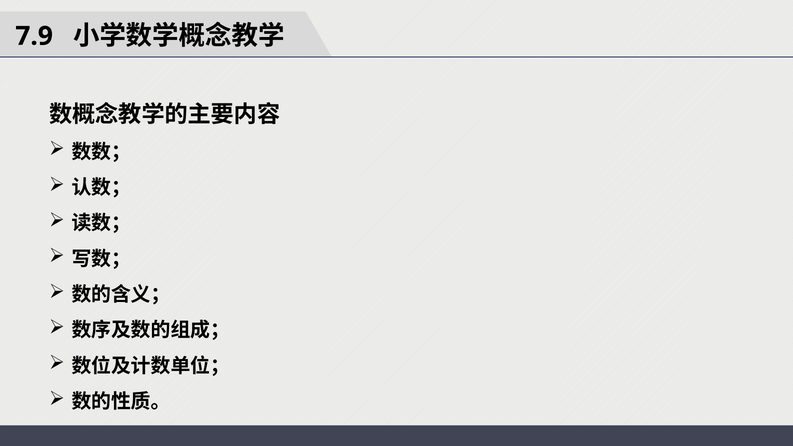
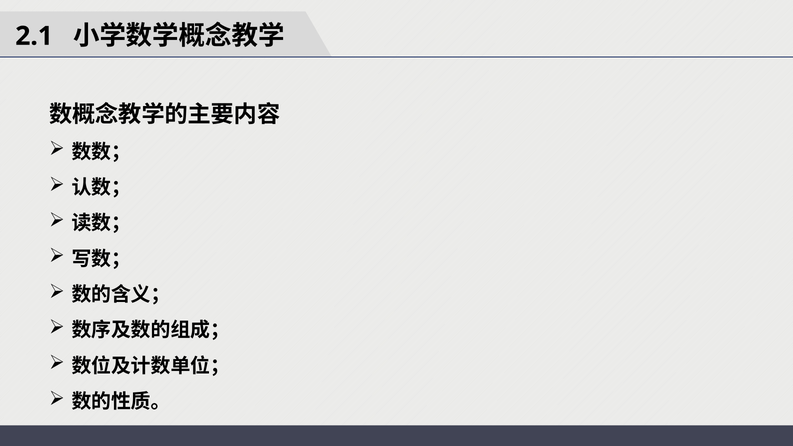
7.9: 7.9 -> 2.1
